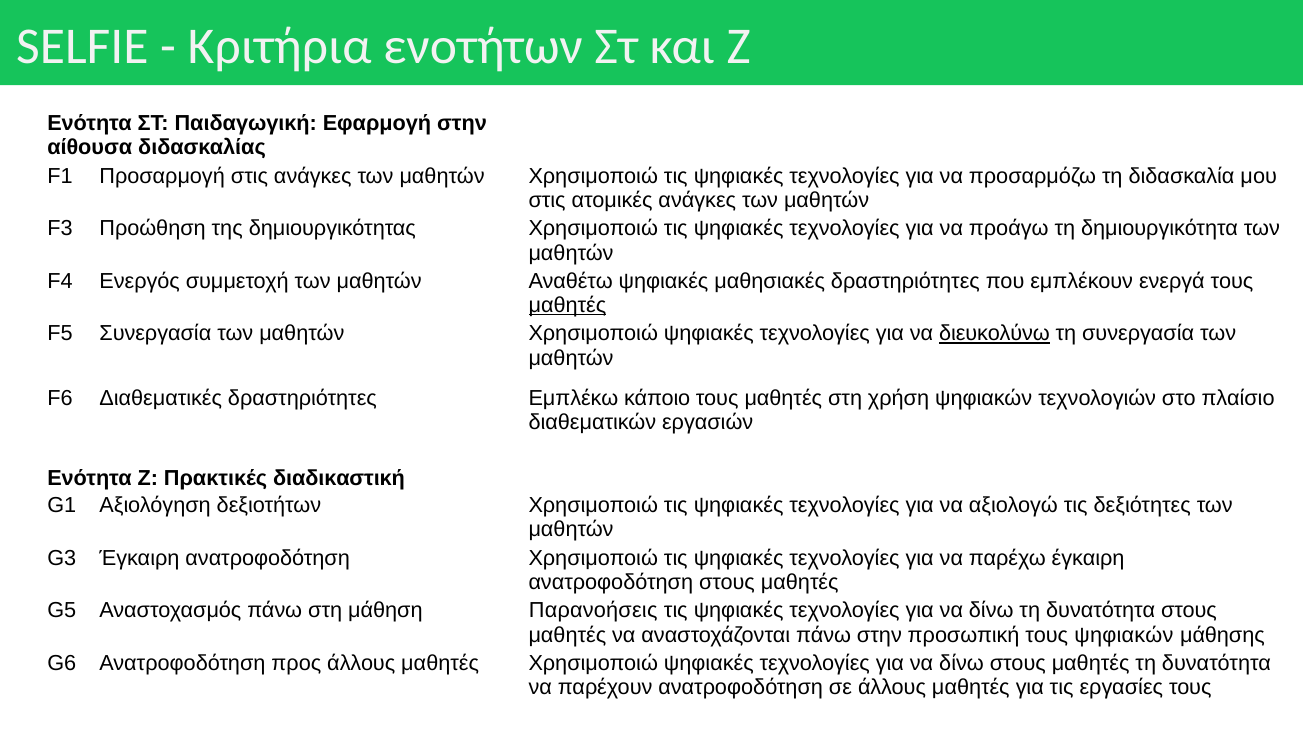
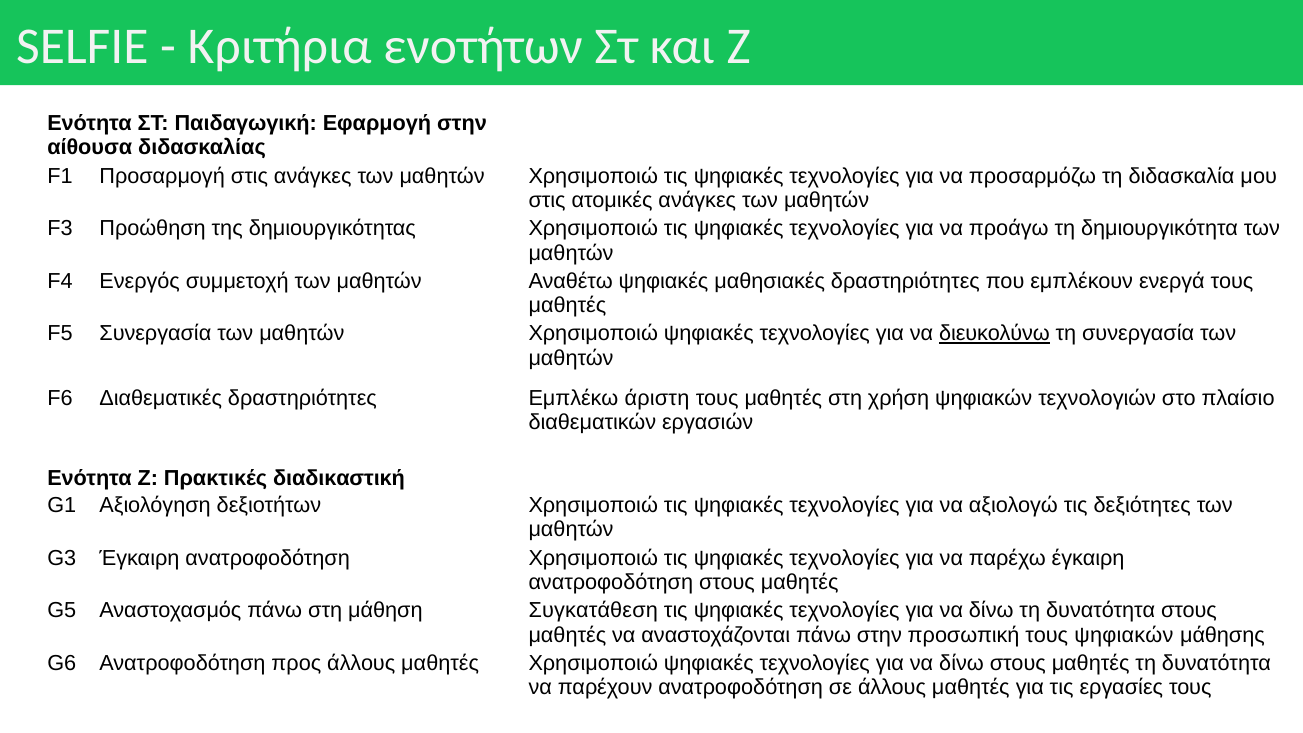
μαθητές at (567, 305) underline: present -> none
κάποιο: κάποιο -> άριστη
Παρανοήσεις: Παρανοήσεις -> Συγκατάθεση
